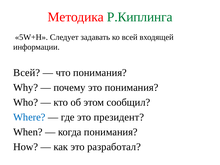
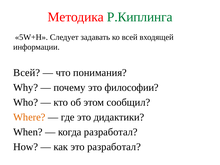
это понимания: понимания -> философии
Where colour: blue -> orange
президент: президент -> дидактики
когда понимания: понимания -> разработал
